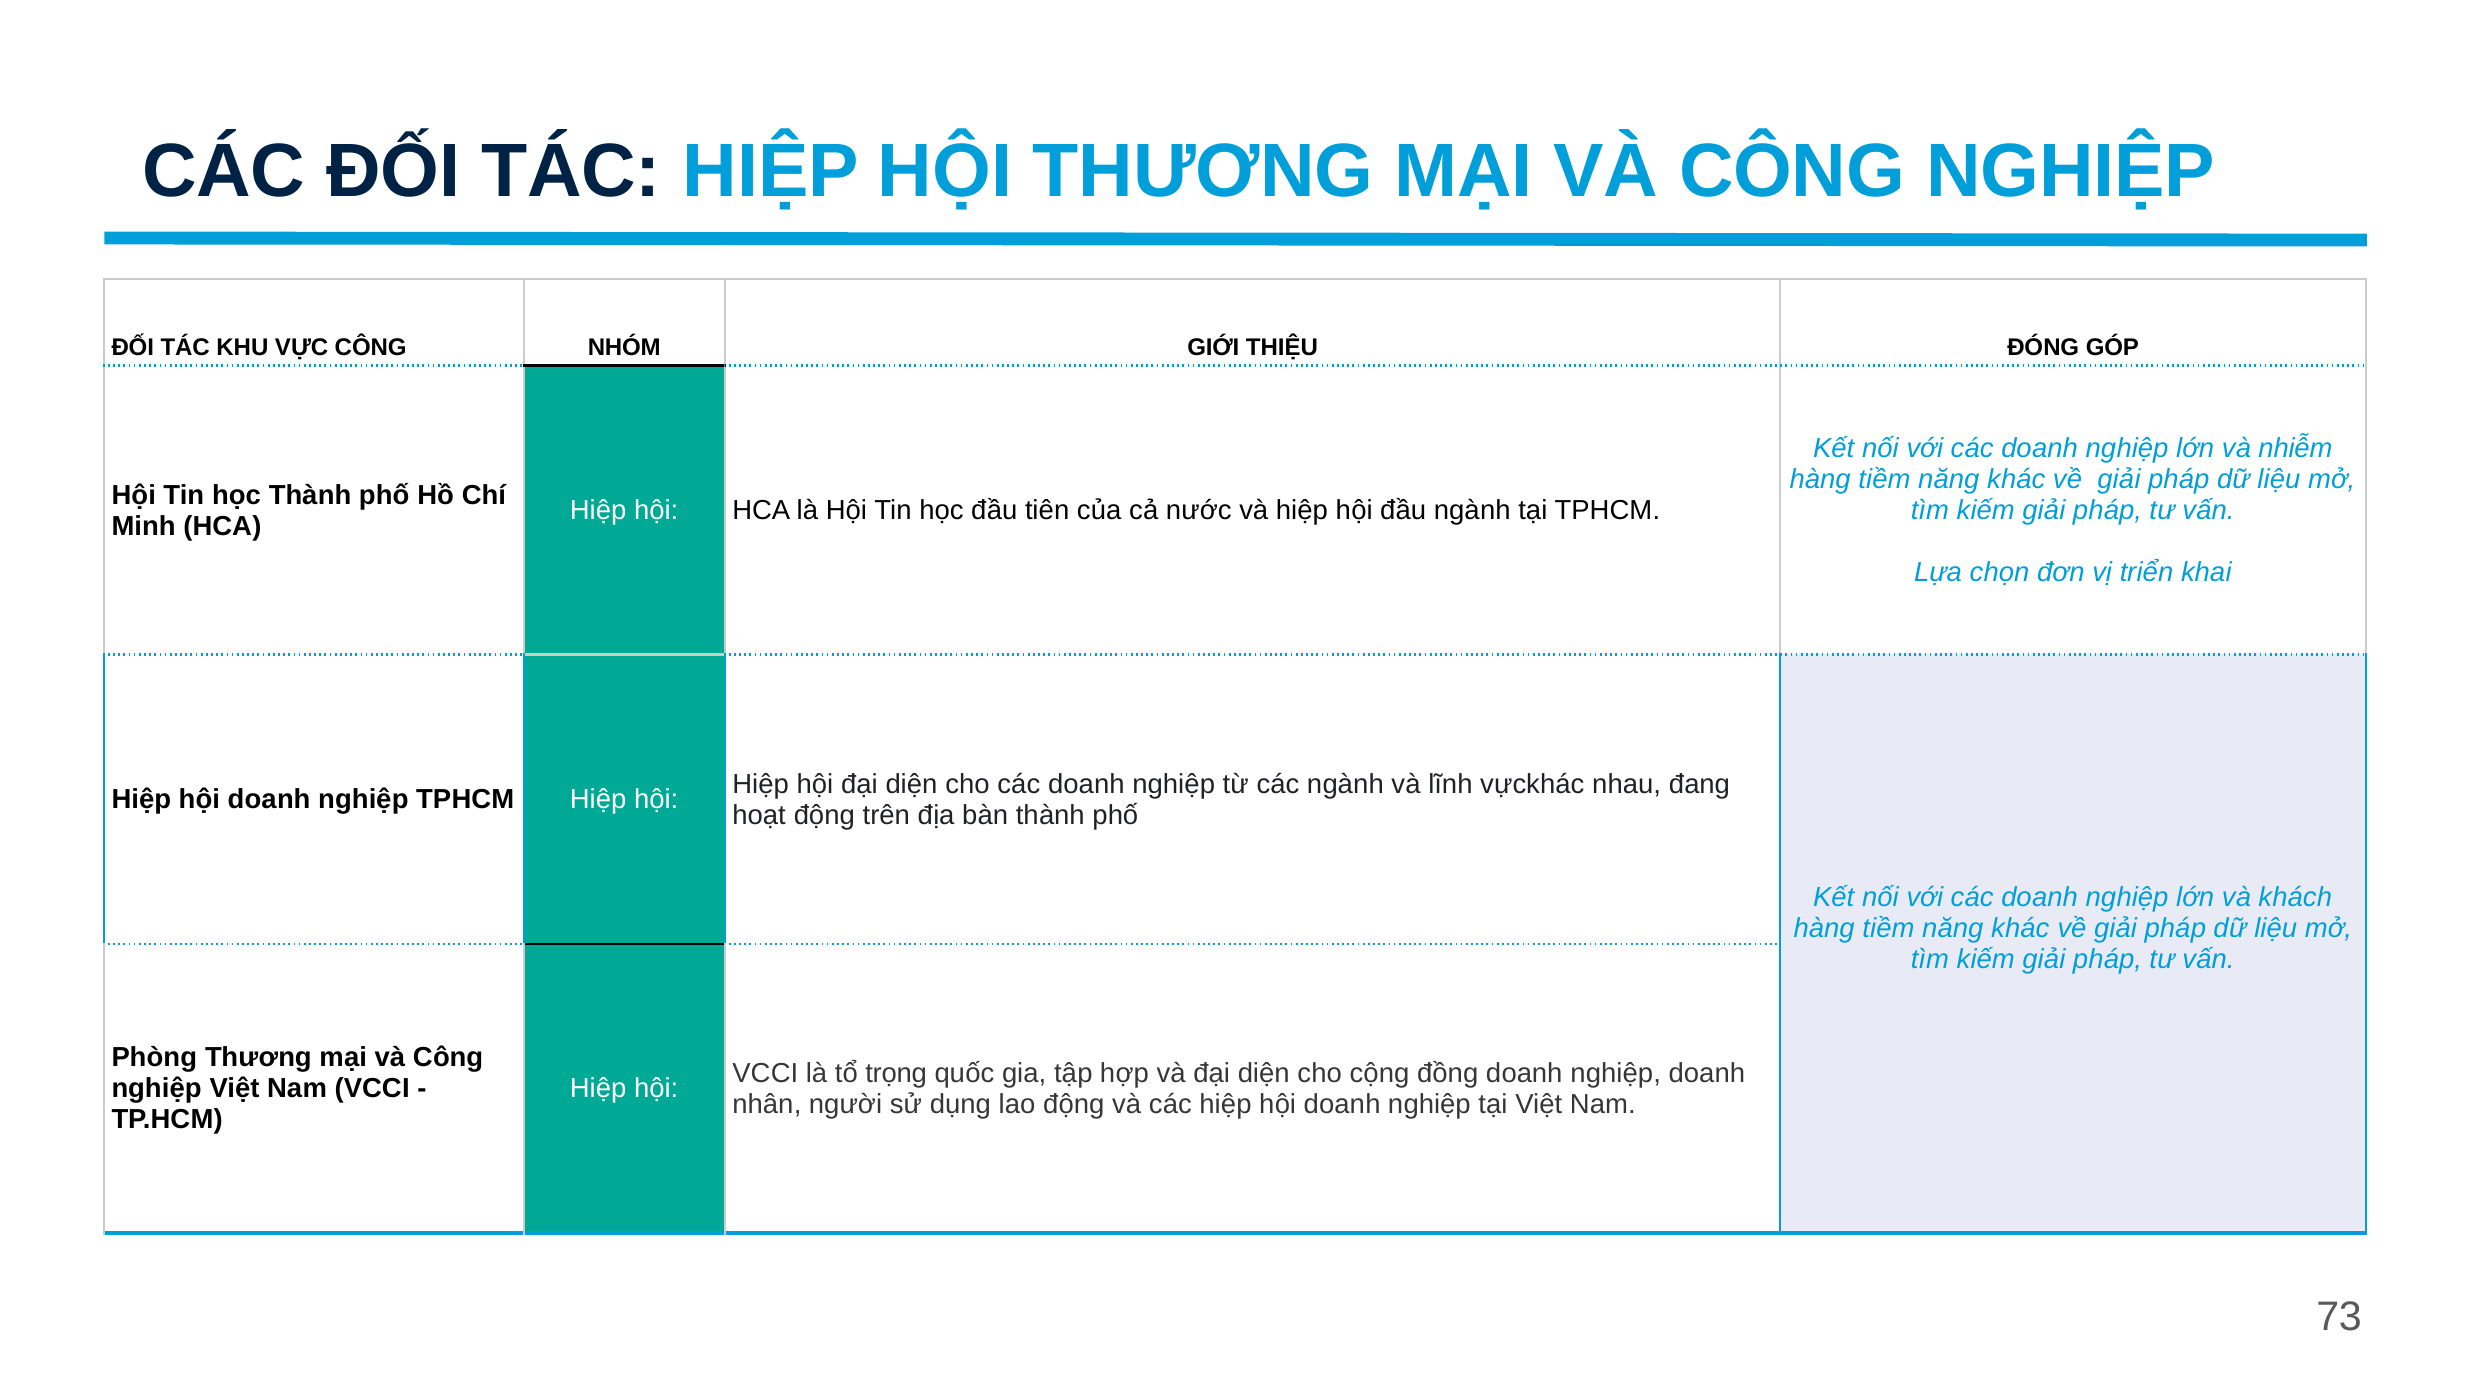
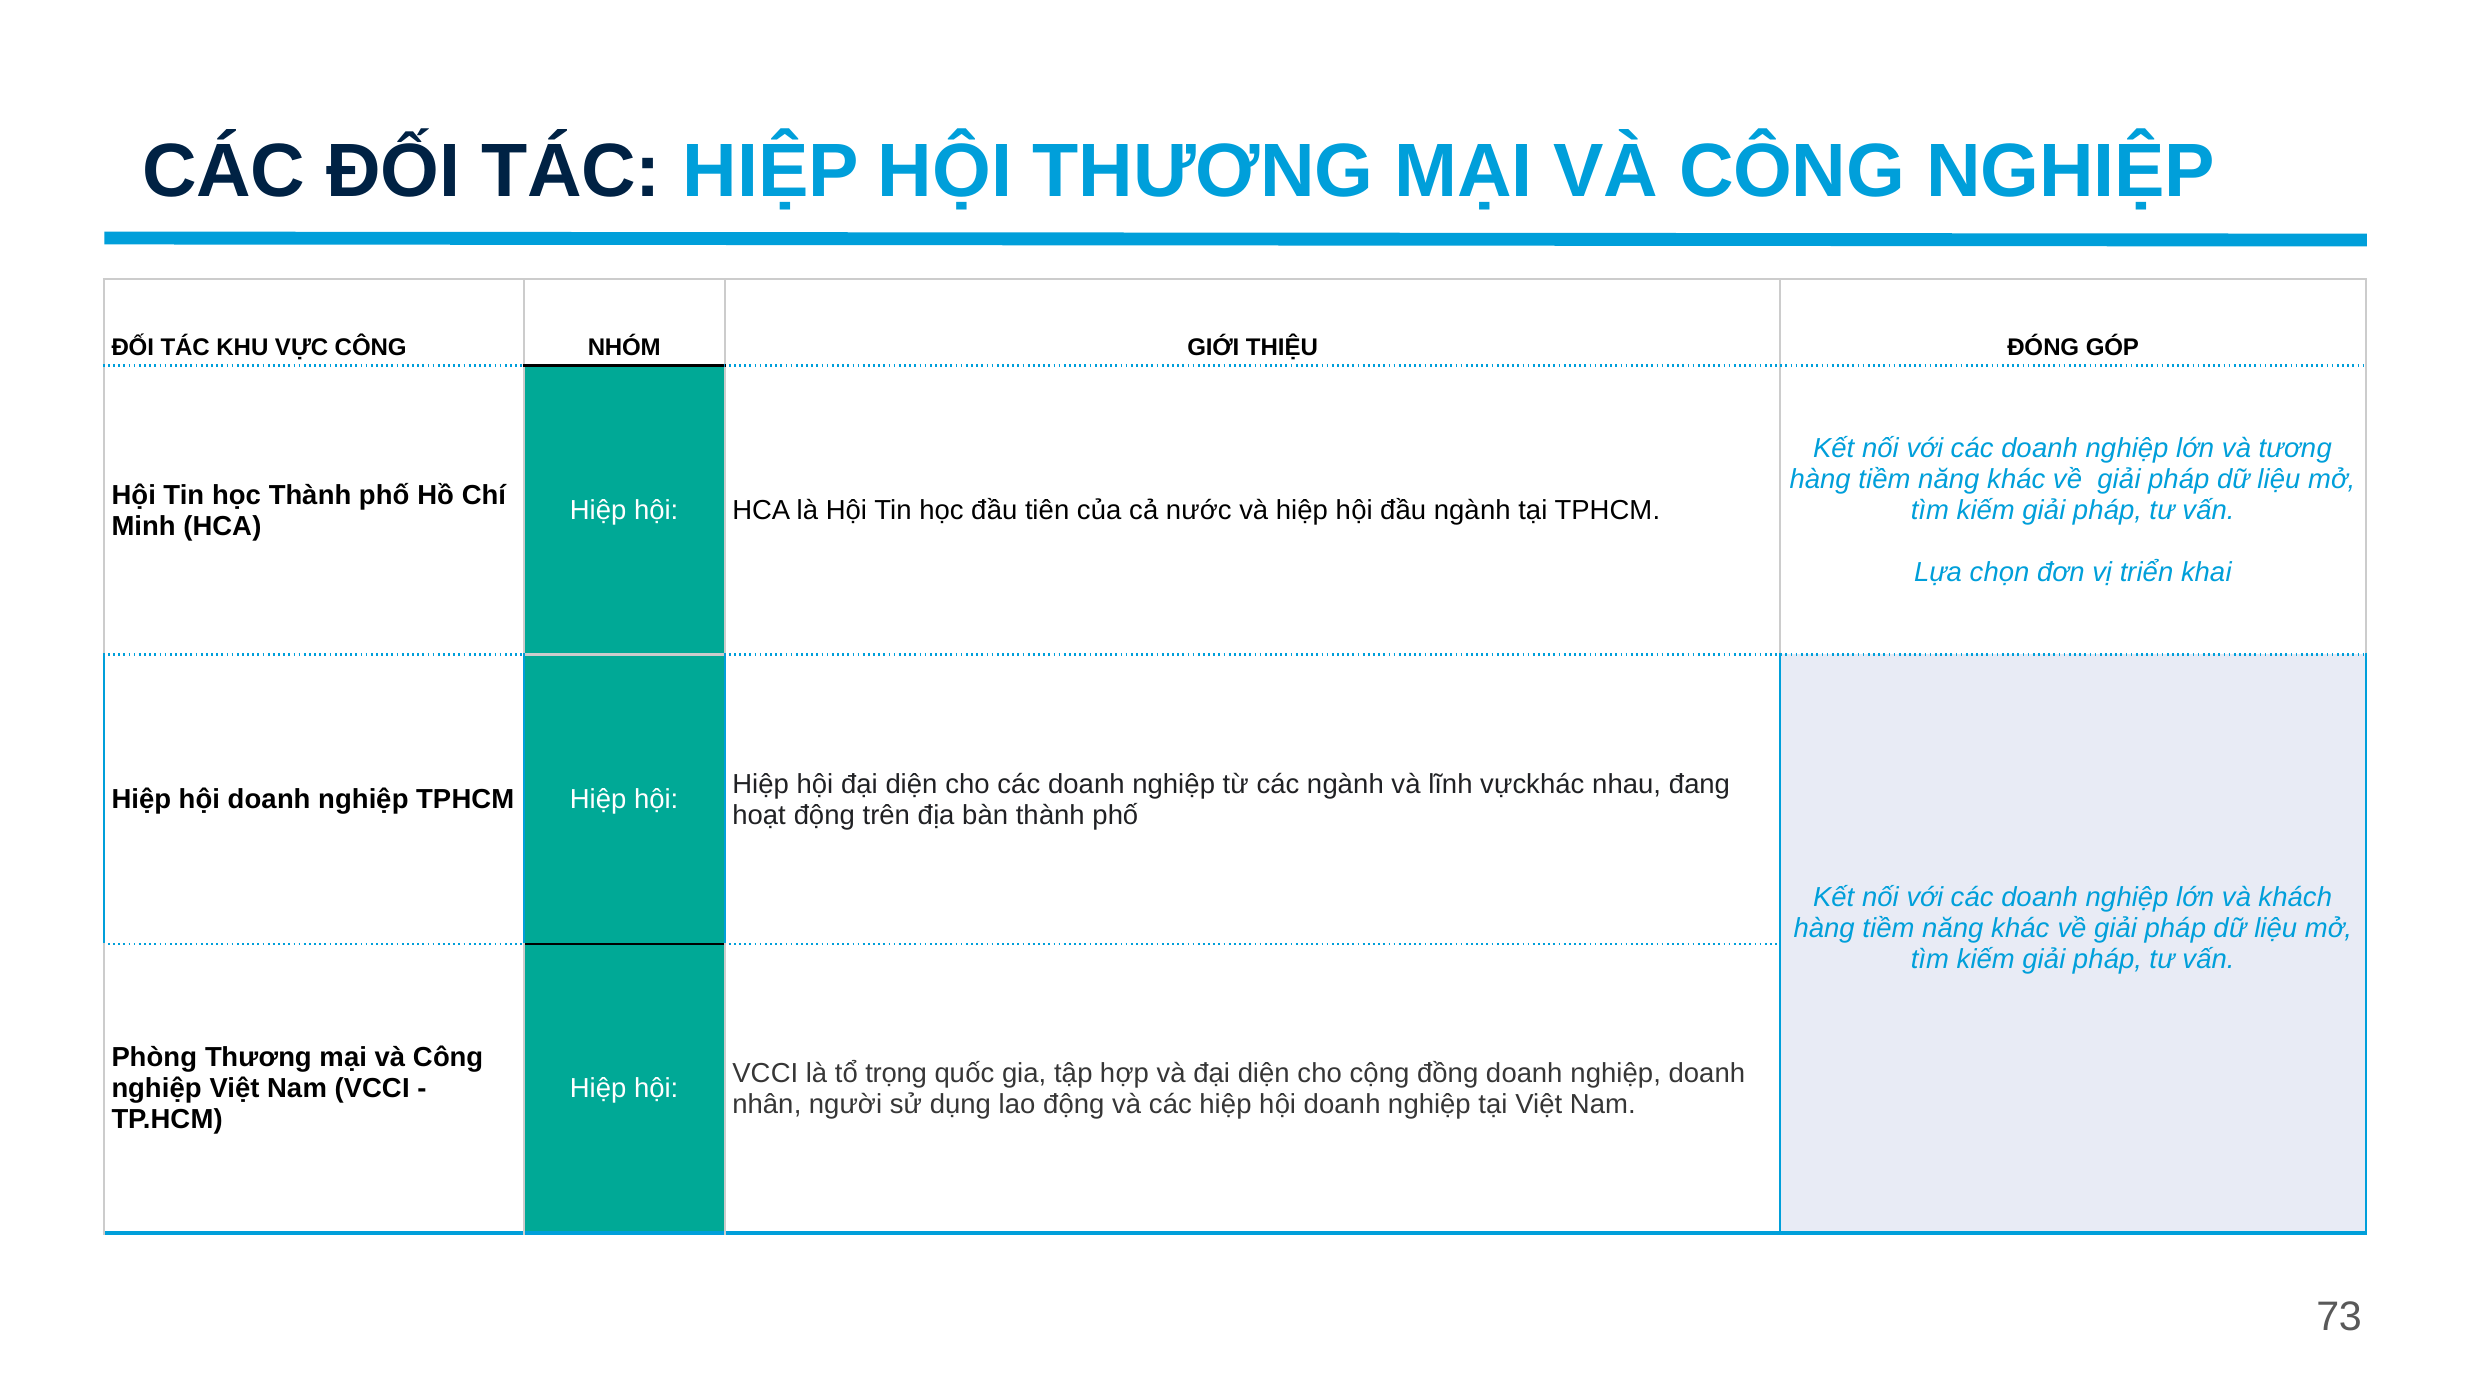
nhiễm: nhiễm -> tương
